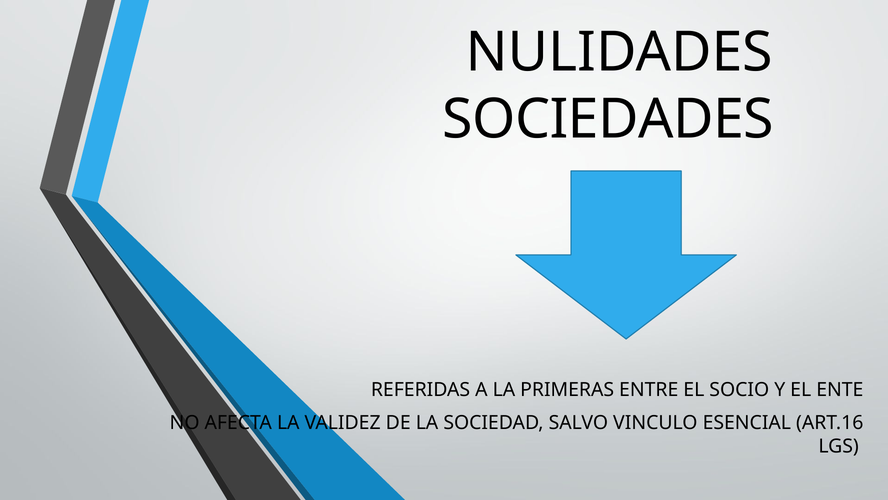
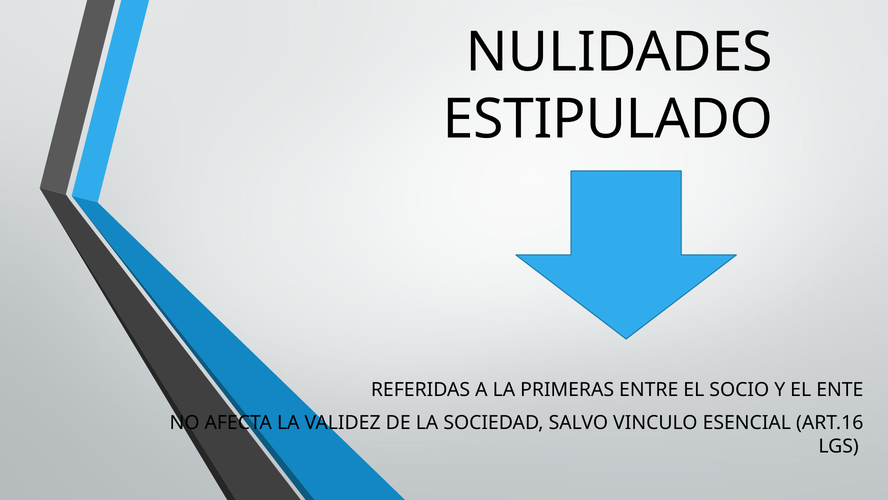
SOCIEDADES: SOCIEDADES -> ESTIPULADO
